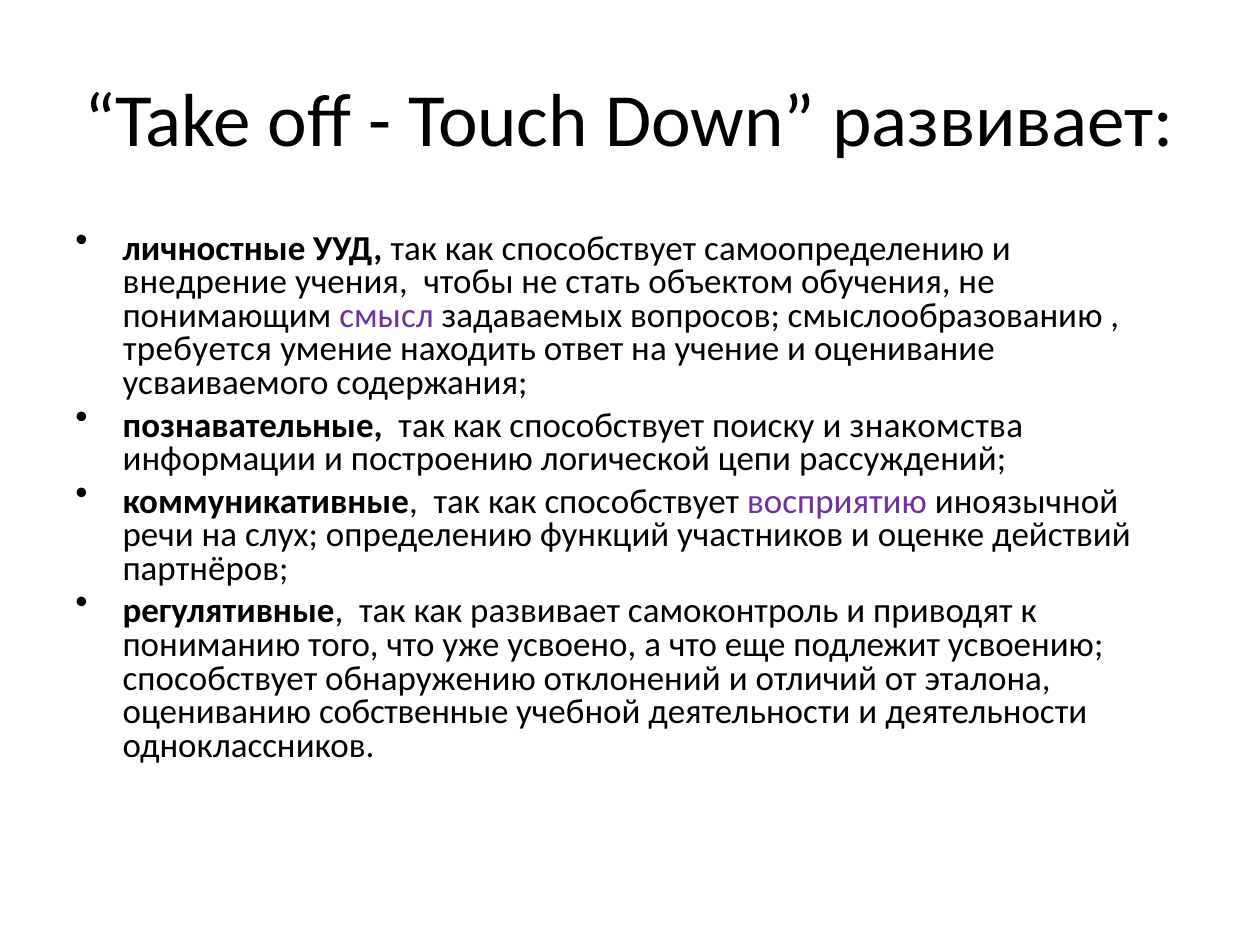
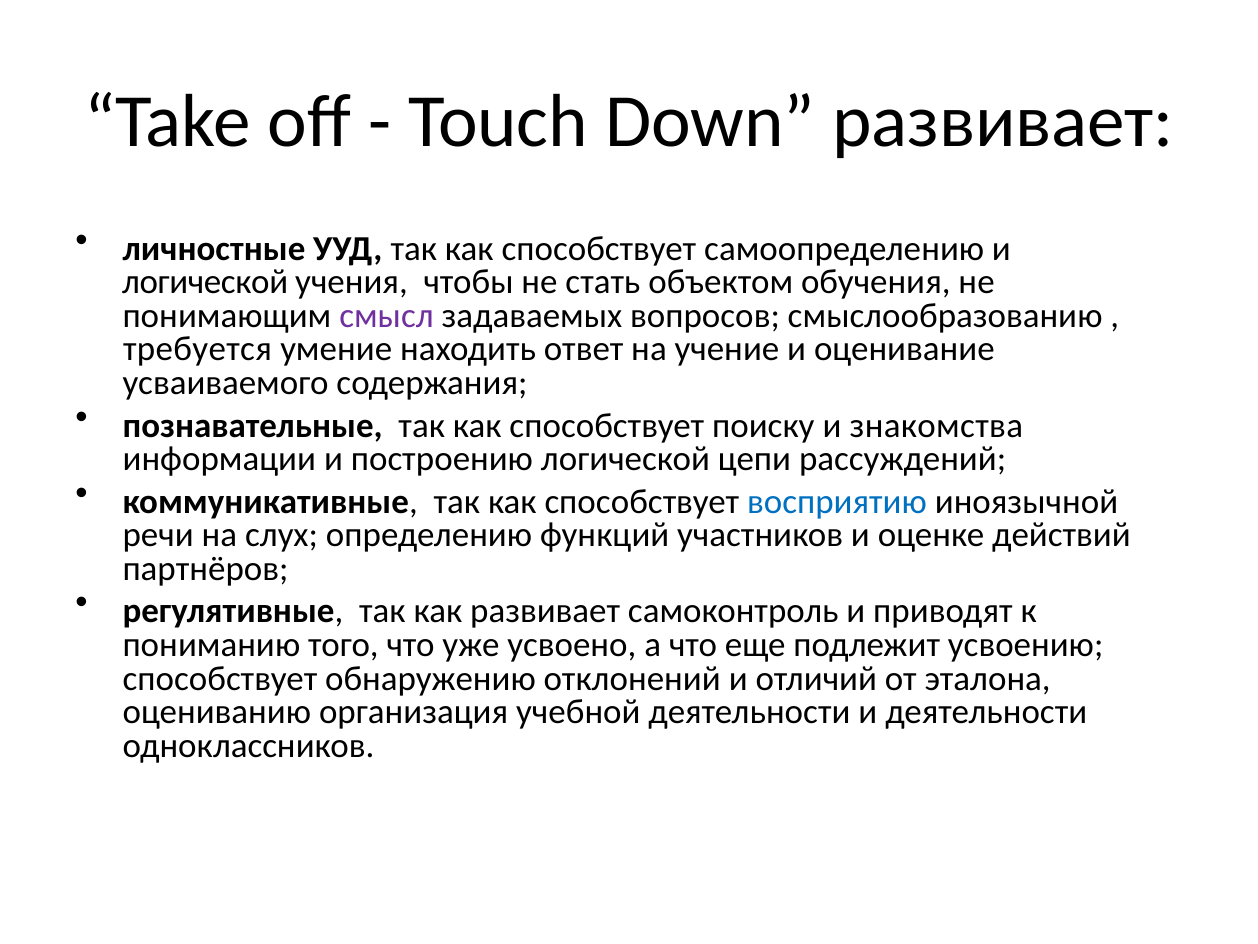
внедрение at (205, 282): внедрение -> логической
восприятию colour: purple -> blue
собственные: собственные -> организация
